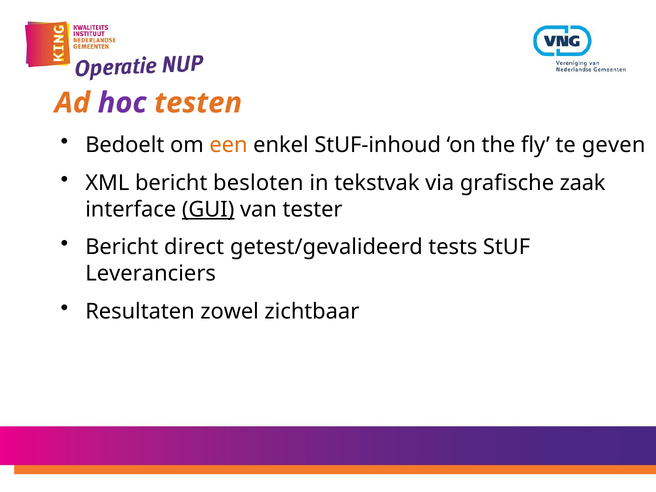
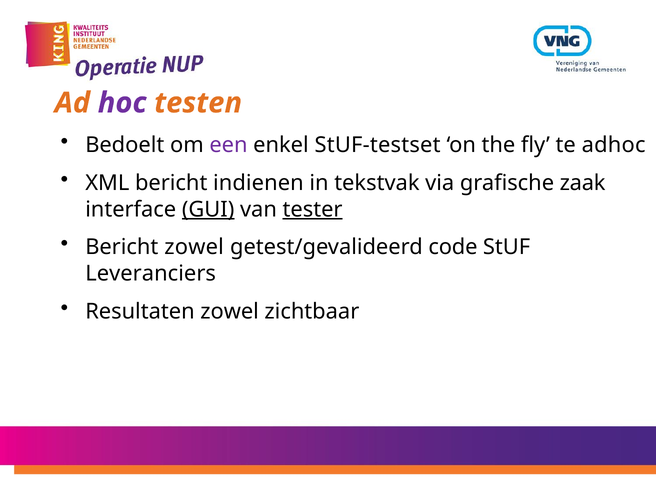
een colour: orange -> purple
StUF-inhoud: StUF-inhoud -> StUF-testset
geven: geven -> adhoc
besloten: besloten -> indienen
tester underline: none -> present
Bericht direct: direct -> zowel
tests: tests -> code
